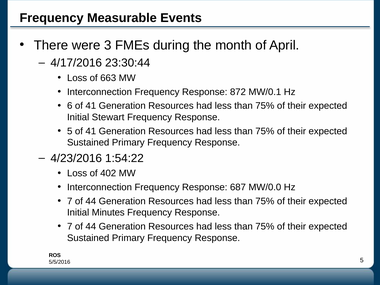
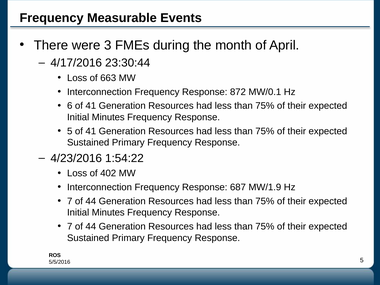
Stewart at (108, 117): Stewart -> Minutes
MW/0.0: MW/0.0 -> MW/1.9
